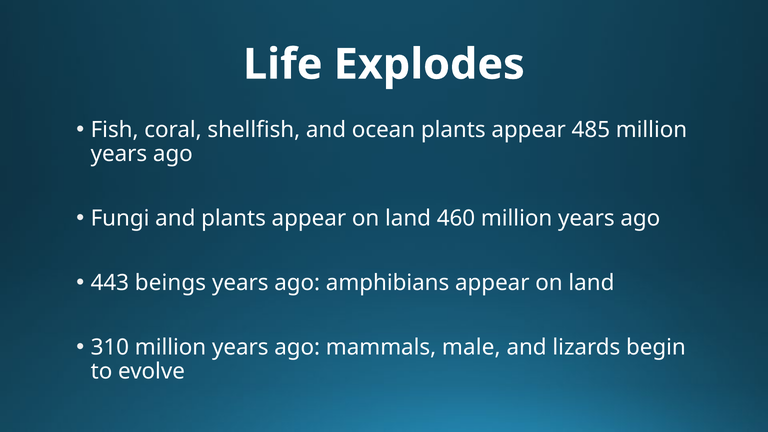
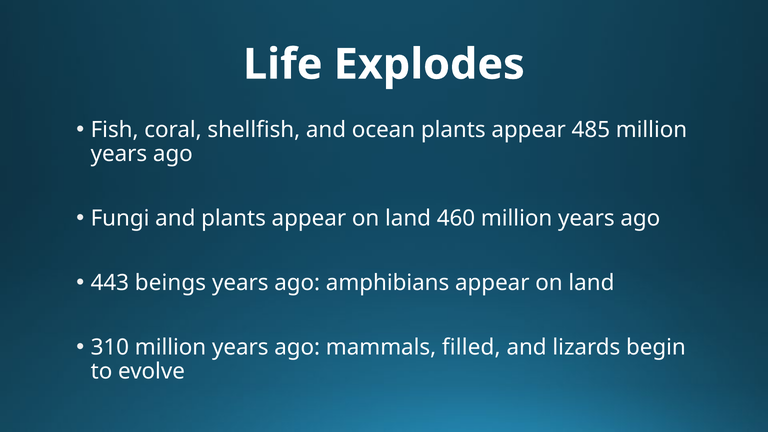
male: male -> filled
